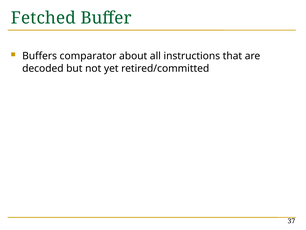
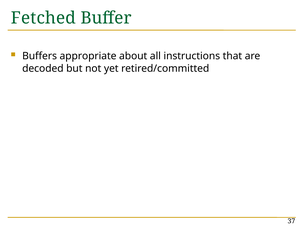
comparator: comparator -> appropriate
